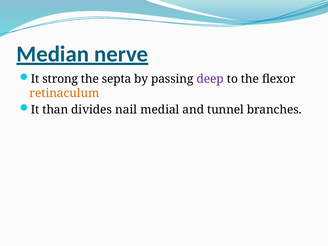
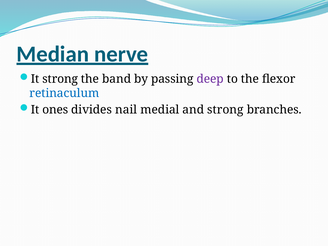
septa: septa -> band
retinaculum colour: orange -> blue
than: than -> ones
and tunnel: tunnel -> strong
